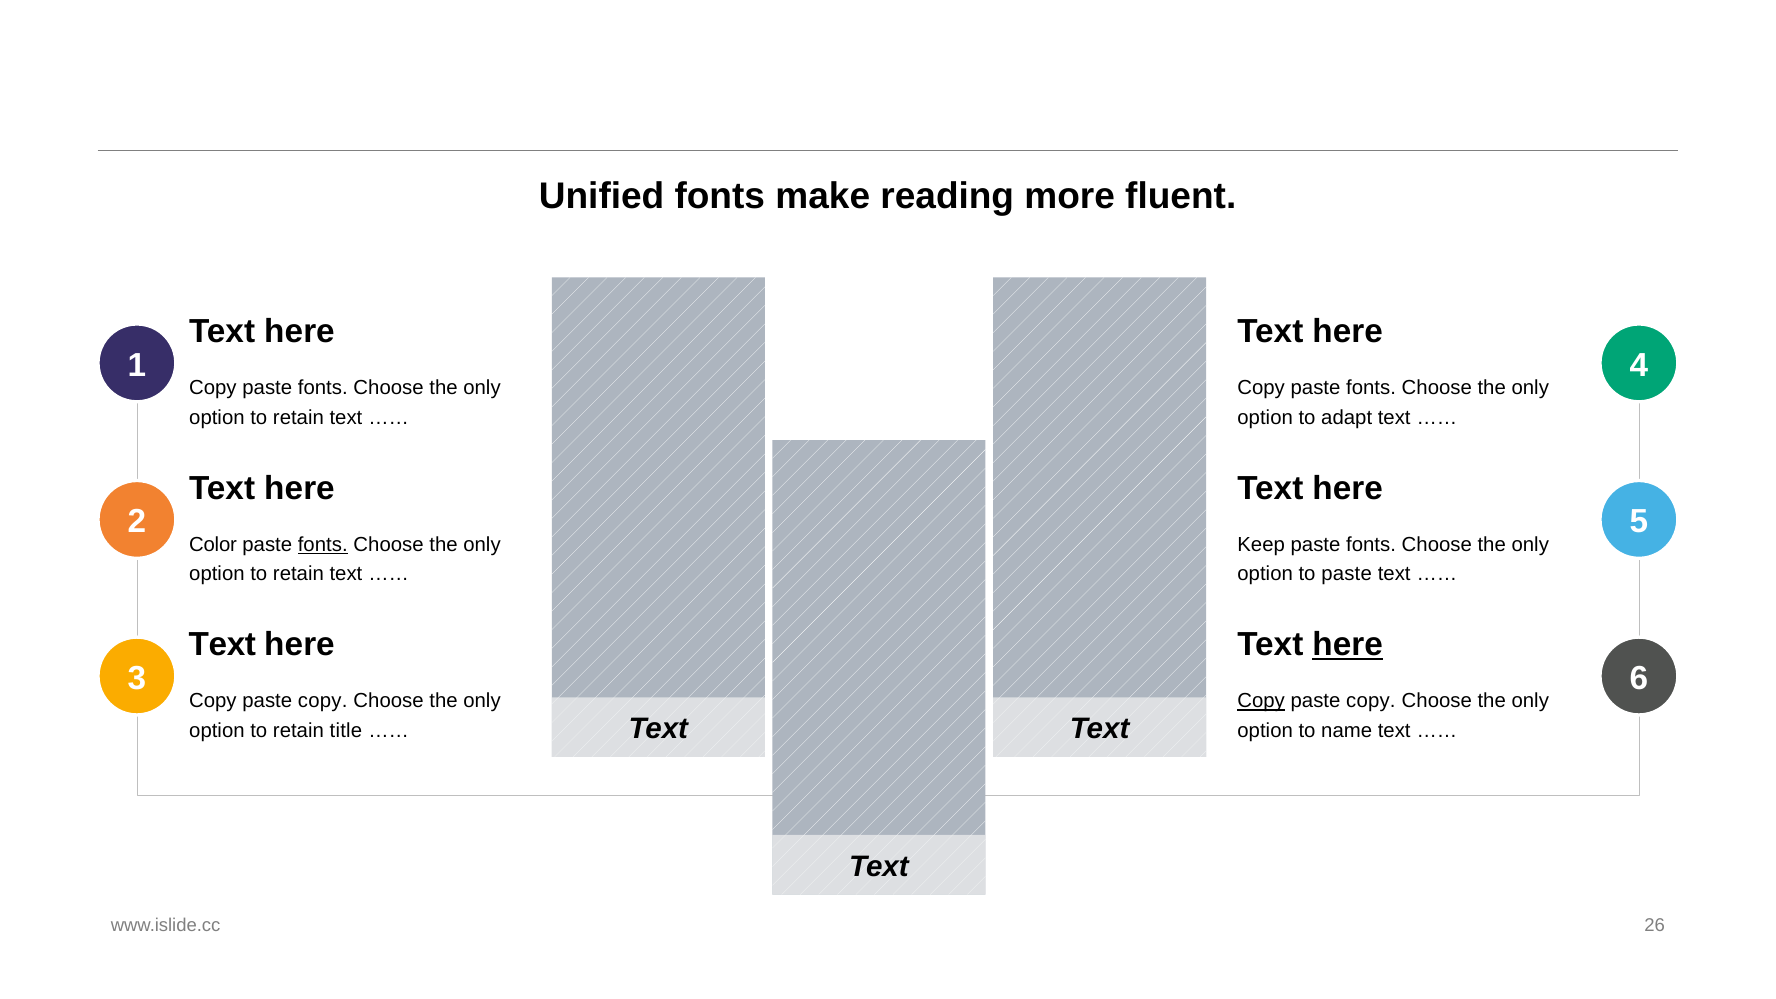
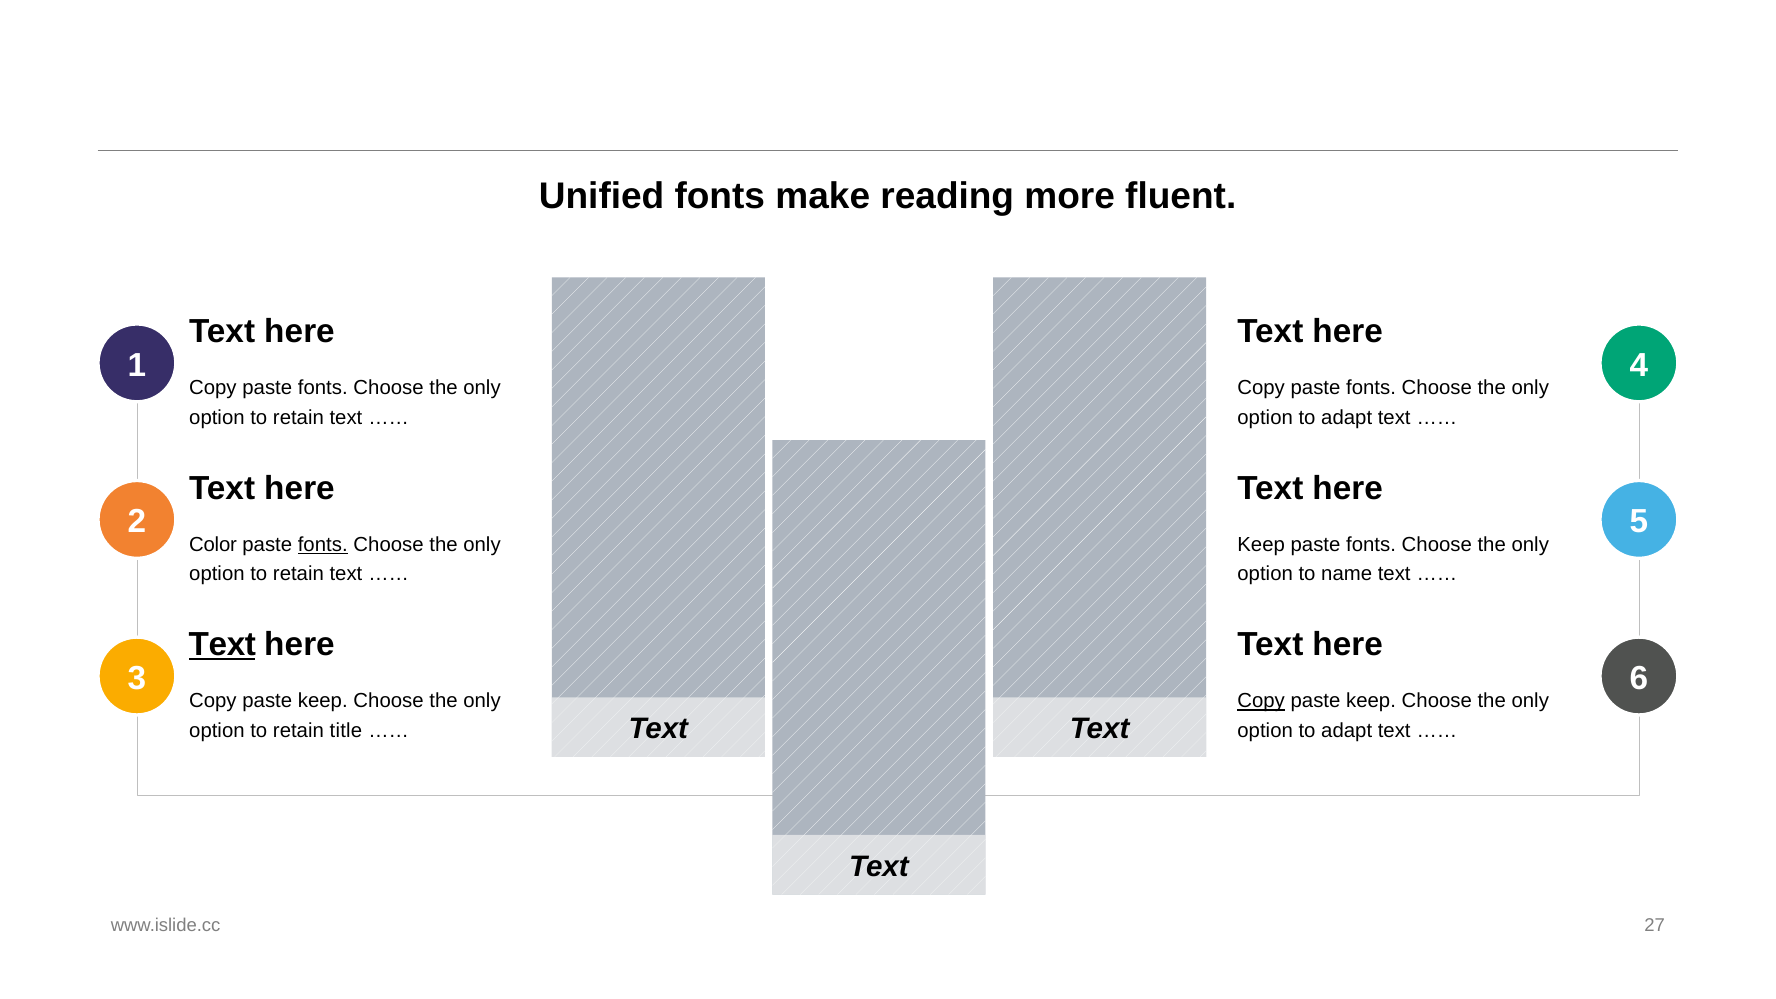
to paste: paste -> name
Text at (222, 645) underline: none -> present
here at (1348, 645) underline: present -> none
copy at (323, 701): copy -> keep
copy at (1371, 701): copy -> keep
name at (1347, 731): name -> adapt
26: 26 -> 27
